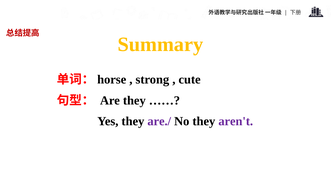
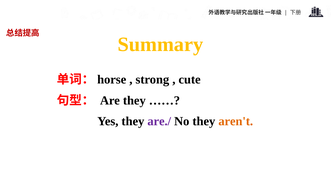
aren't colour: purple -> orange
